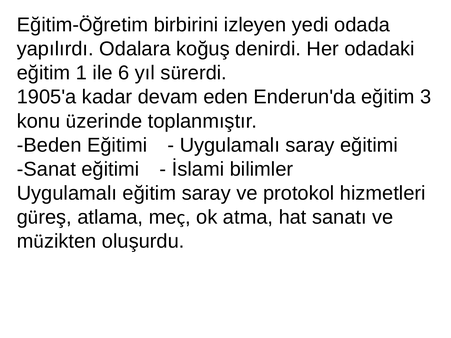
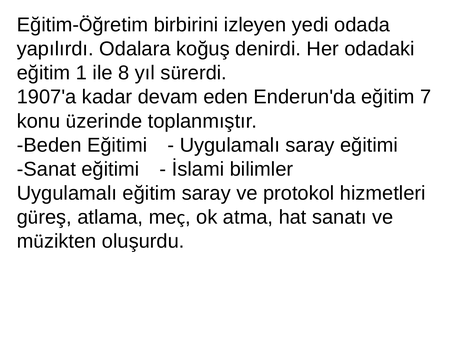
6: 6 -> 8
1905'a: 1905'a -> 1907'a
3: 3 -> 7
